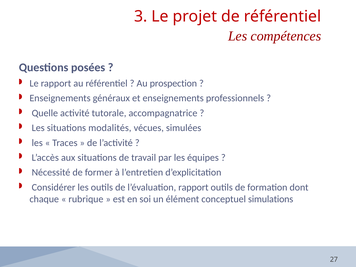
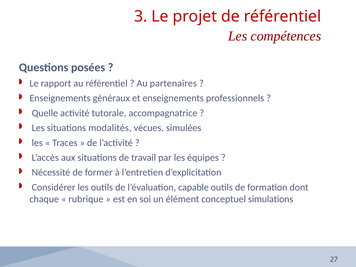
prospection: prospection -> partenaires
l’évaluation rapport: rapport -> capable
